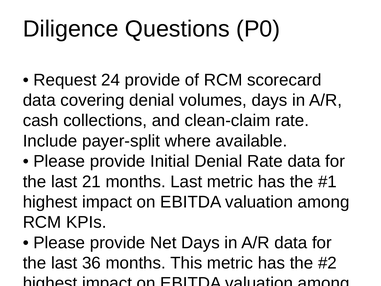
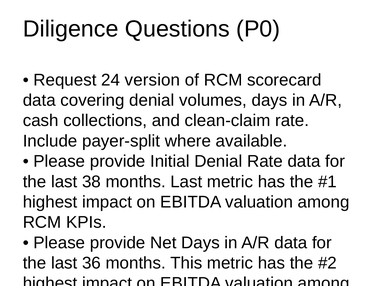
24 provide: provide -> version
21: 21 -> 38
